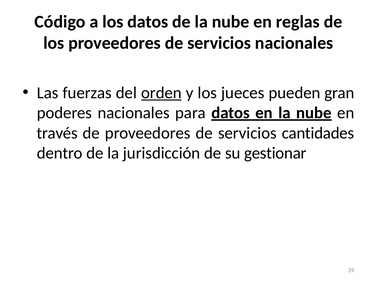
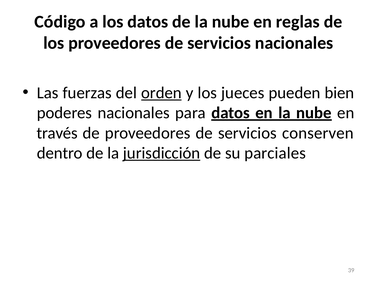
gran: gran -> bien
cantidades: cantidades -> conserven
jurisdicción underline: none -> present
gestionar: gestionar -> parciales
